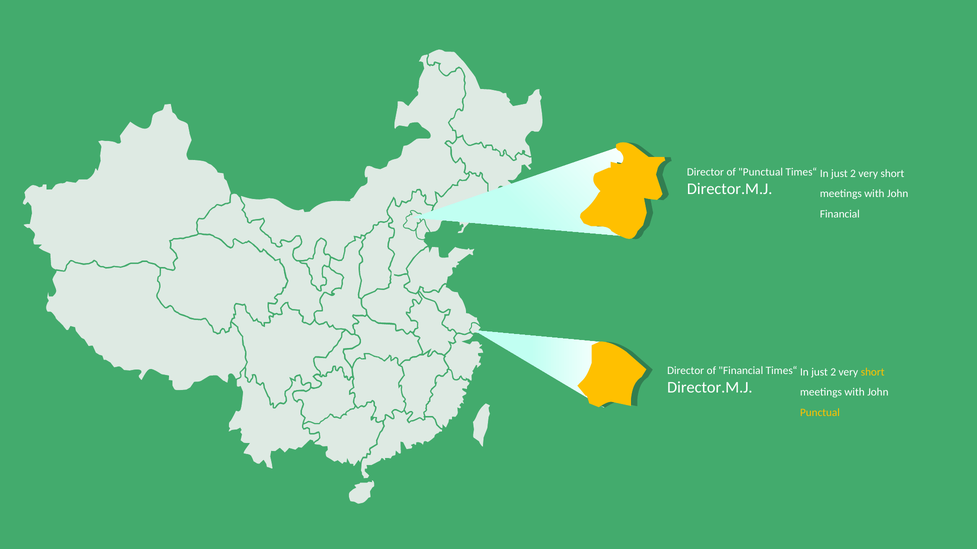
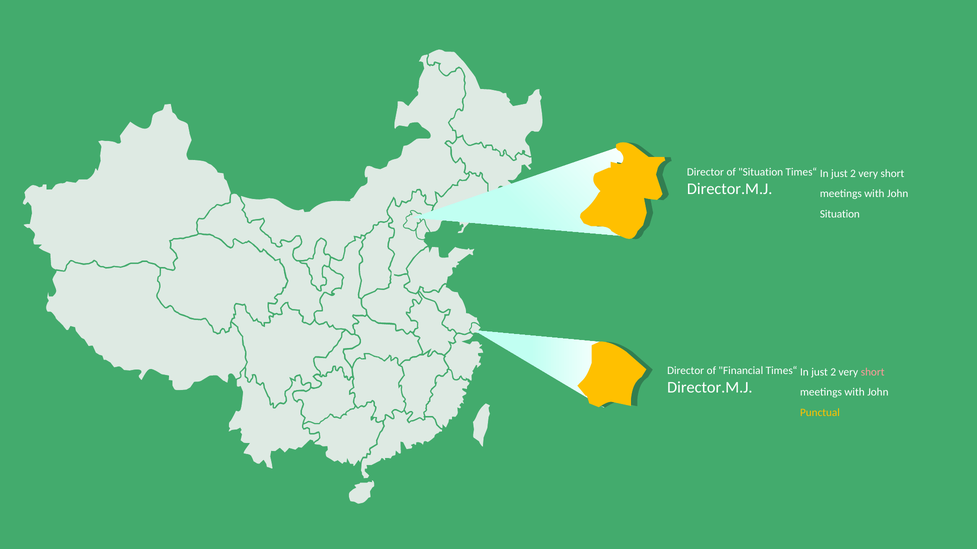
of Punctual: Punctual -> Situation
Financial at (840, 214): Financial -> Situation
short at (873, 372) colour: yellow -> pink
